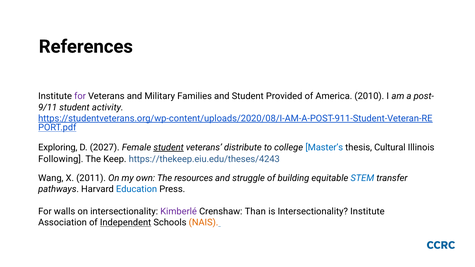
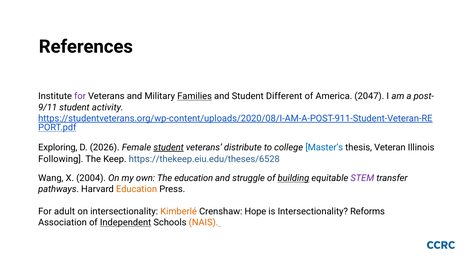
Families underline: none -> present
Provided: Provided -> Different
2010: 2010 -> 2047
2027: 2027 -> 2026
Cultural: Cultural -> Veteran
https://thekeep.eiu.edu/theses/4243: https://thekeep.eiu.edu/theses/4243 -> https://thekeep.eiu.edu/theses/6528
2011: 2011 -> 2004
The resources: resources -> education
building underline: none -> present
STEM colour: blue -> purple
Education at (137, 189) colour: blue -> orange
walls: walls -> adult
Kimberlé colour: purple -> orange
Than: Than -> Hope
Intersectionality Institute: Institute -> Reforms
